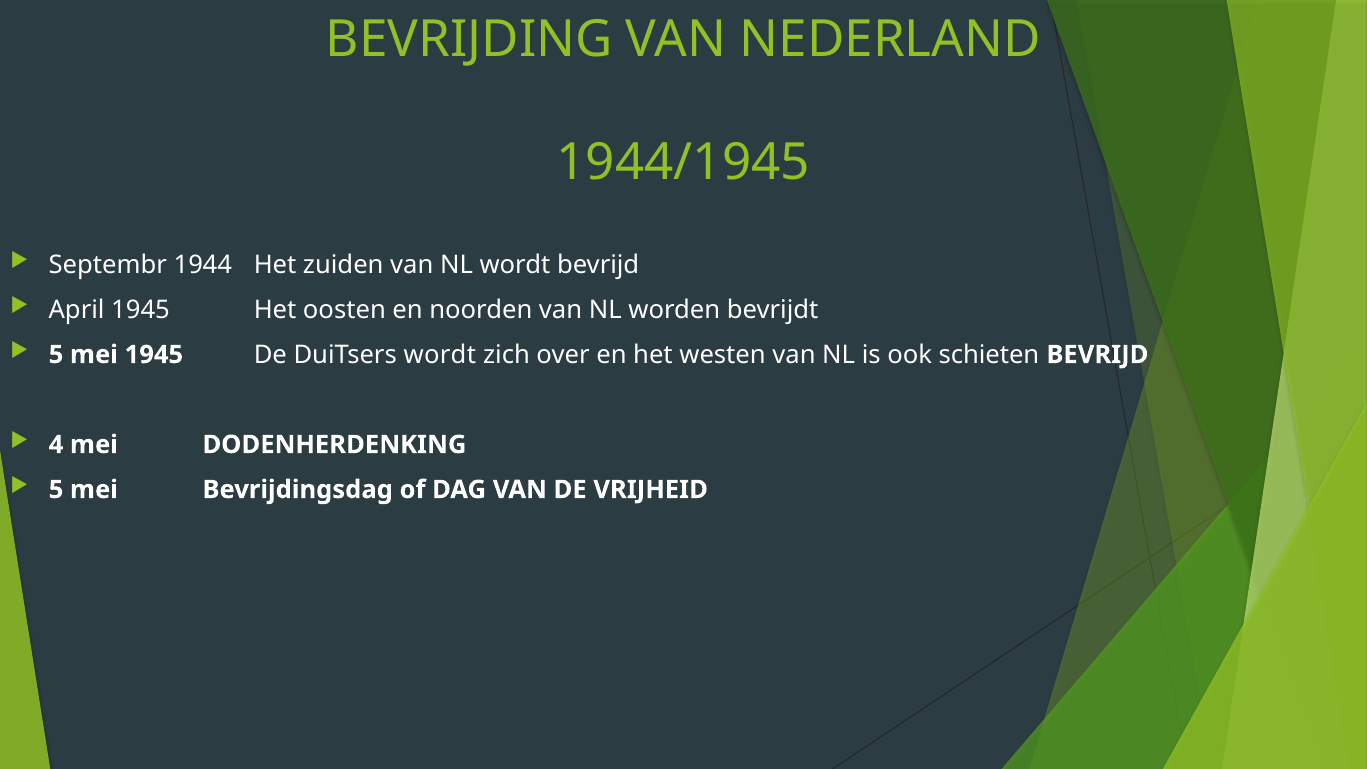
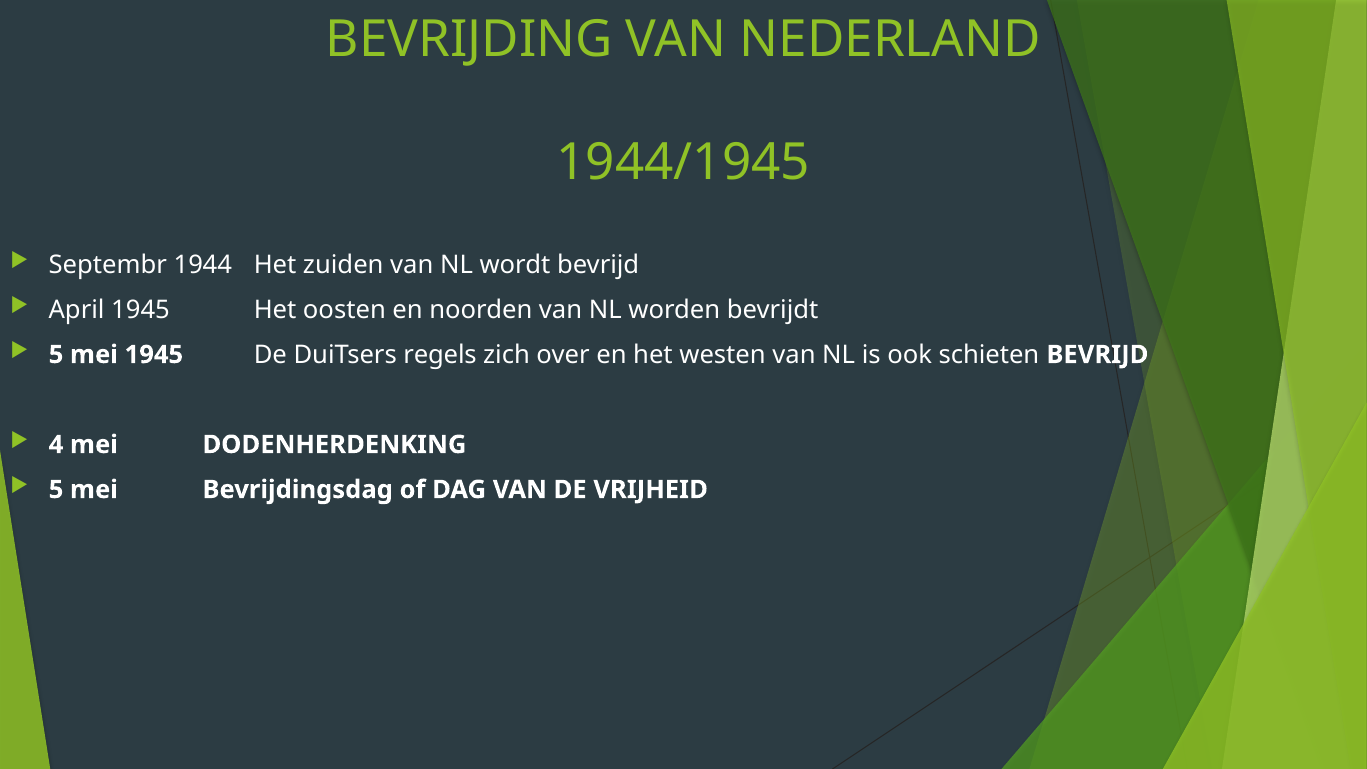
DuiTsers wordt: wordt -> regels
